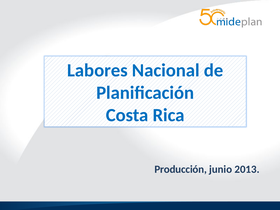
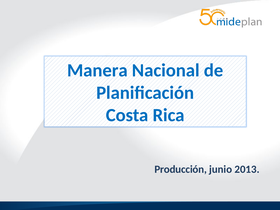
Labores: Labores -> Manera
